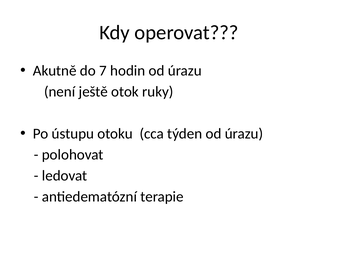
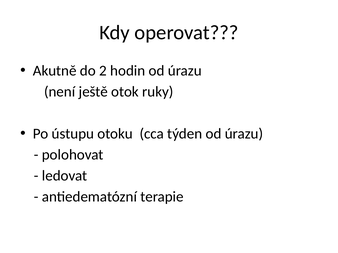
7: 7 -> 2
